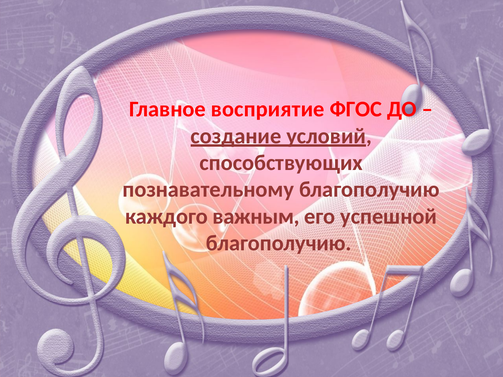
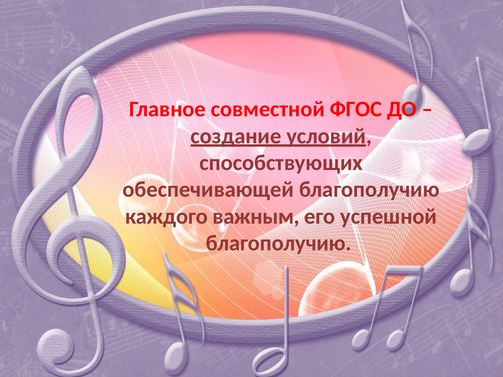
восприятие: восприятие -> совместной
познавательному: познавательному -> обеспечивающей
